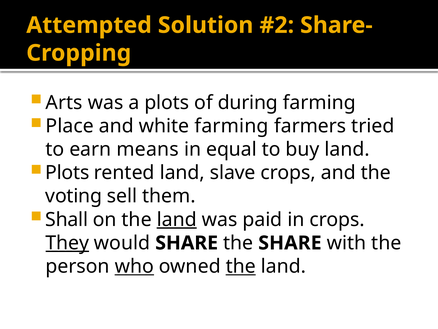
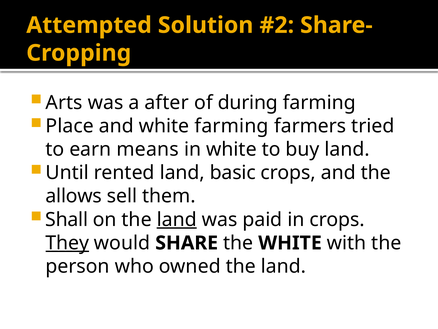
a plots: plots -> after
in equal: equal -> white
Plots at (67, 173): Plots -> Until
slave: slave -> basic
voting: voting -> allows
the SHARE: SHARE -> WHITE
who underline: present -> none
the at (241, 266) underline: present -> none
